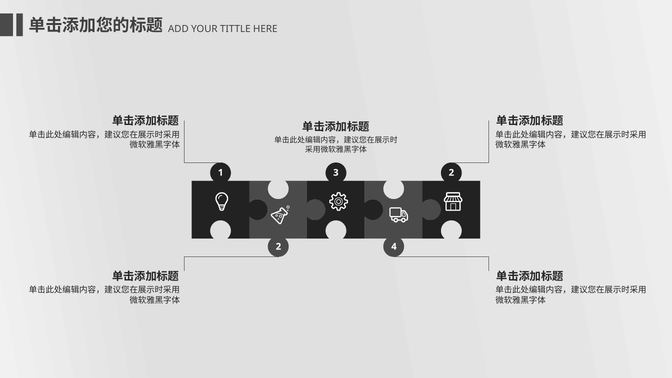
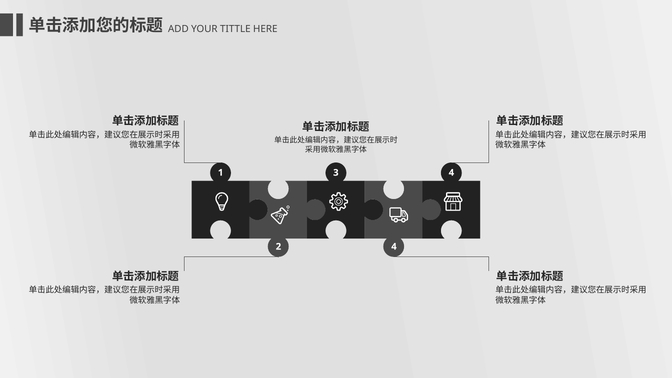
1 2: 2 -> 4
